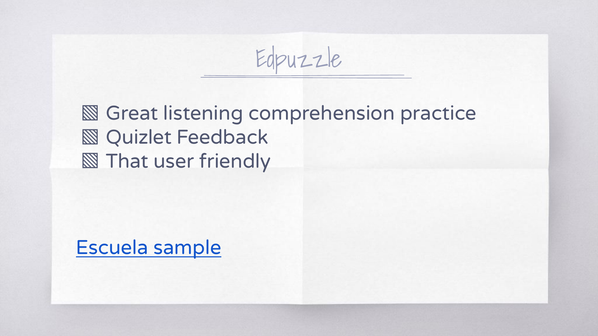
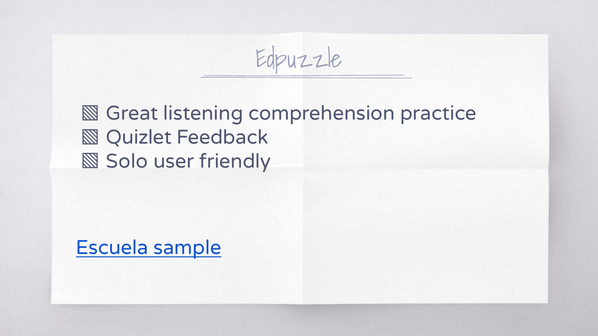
That: That -> Solo
